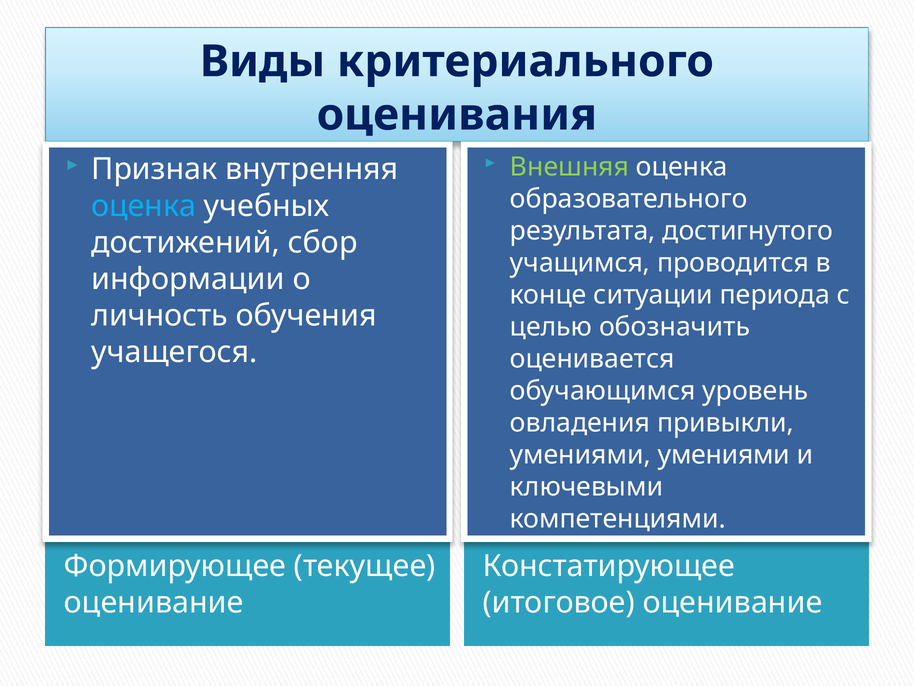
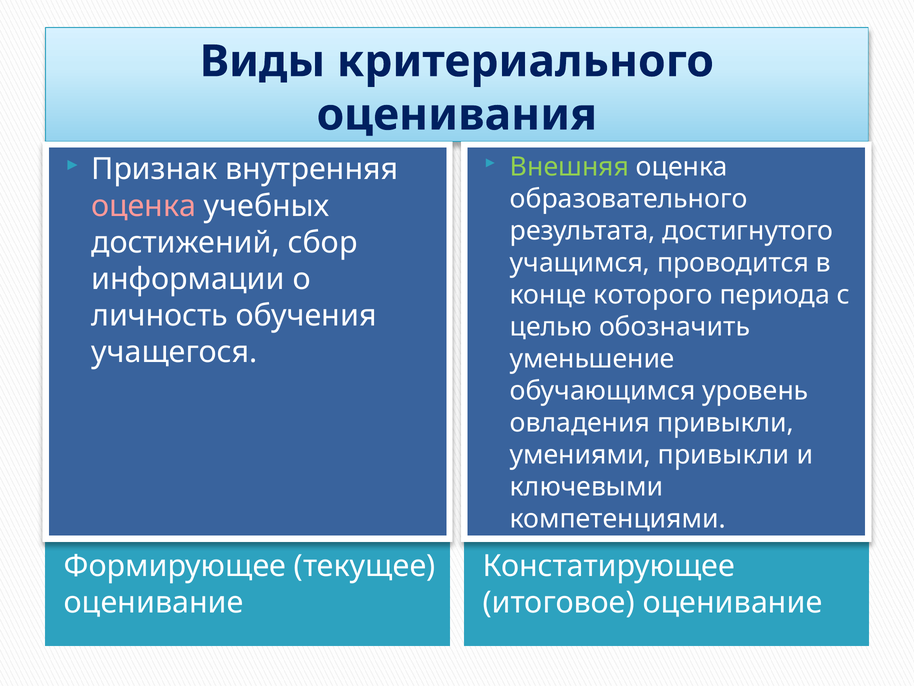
оценка at (144, 206) colour: light blue -> pink
ситуации: ситуации -> которого
оценивается: оценивается -> уменьшение
умениями умениями: умениями -> привыкли
